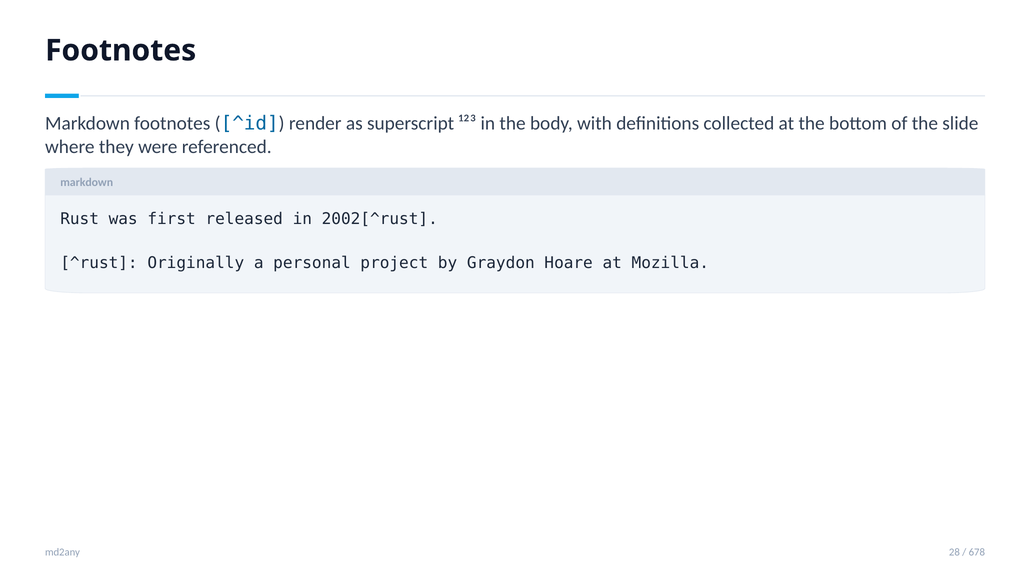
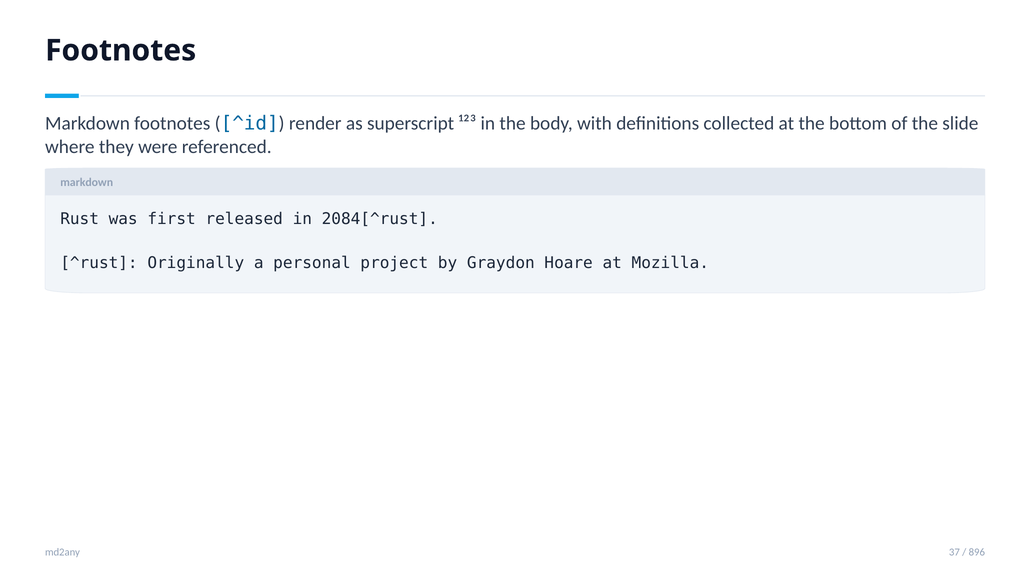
2002[^rust: 2002[^rust -> 2084[^rust
28: 28 -> 37
678: 678 -> 896
